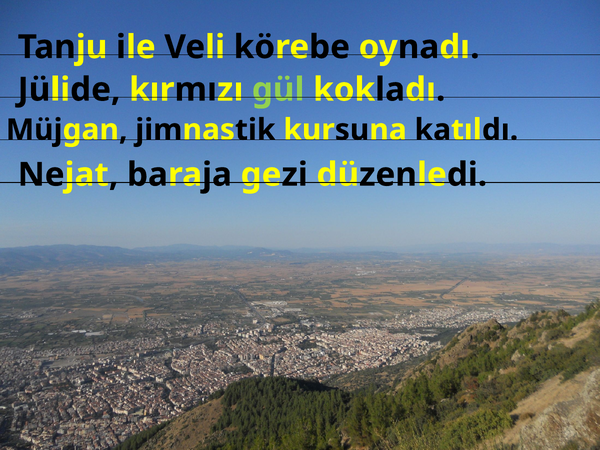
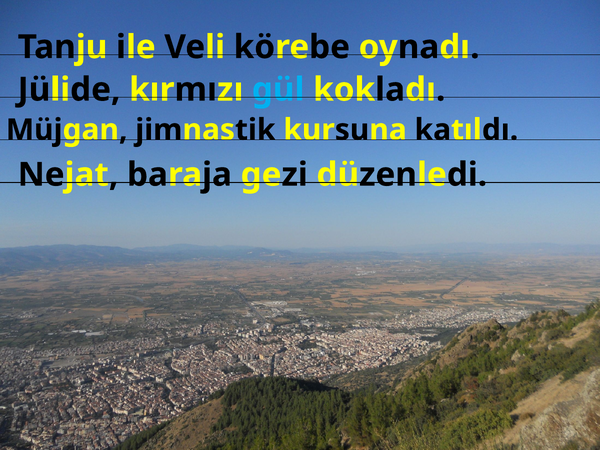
gül colour: light green -> light blue
